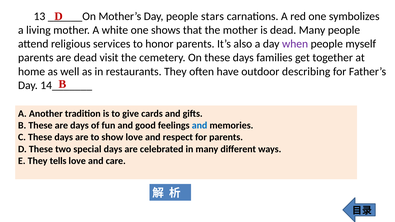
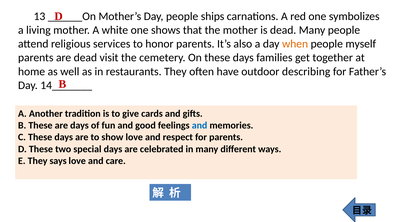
stars: stars -> ships
when colour: purple -> orange
tells: tells -> says
